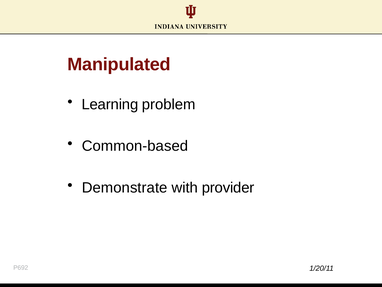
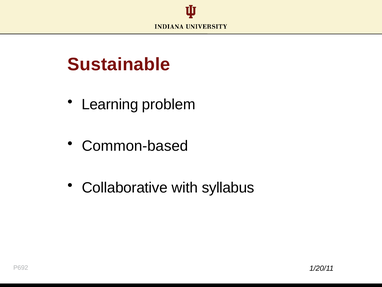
Manipulated: Manipulated -> Sustainable
Demonstrate: Demonstrate -> Collaborative
provider: provider -> syllabus
